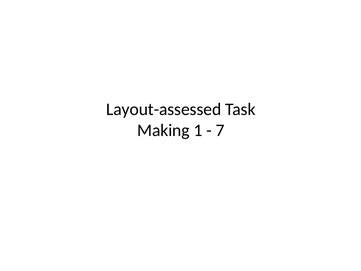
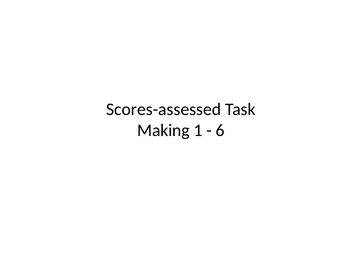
Layout-assessed: Layout-assessed -> Scores-assessed
7: 7 -> 6
